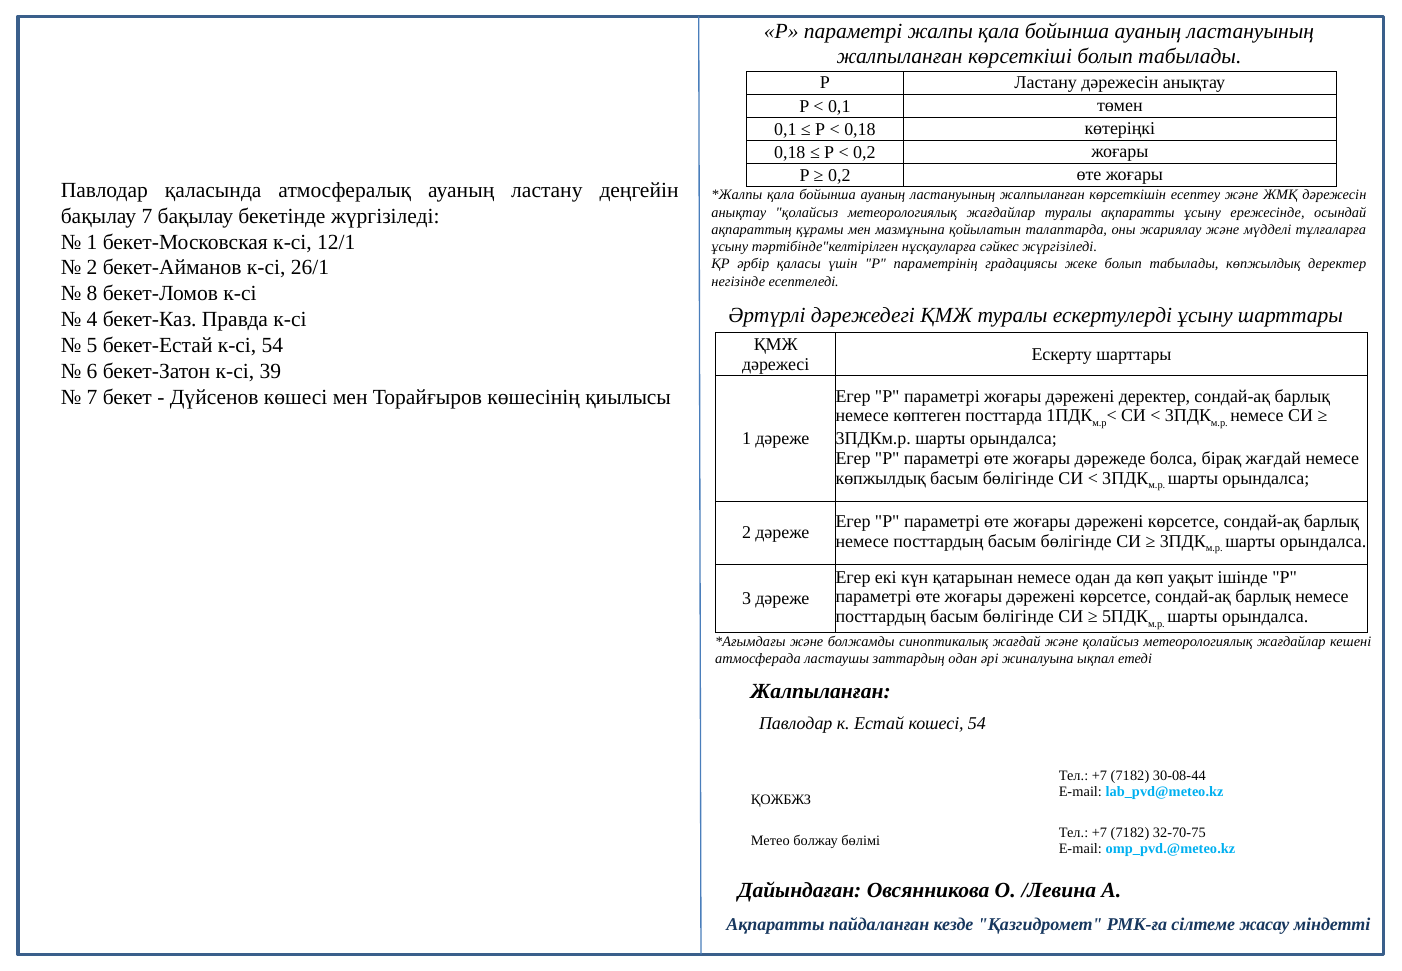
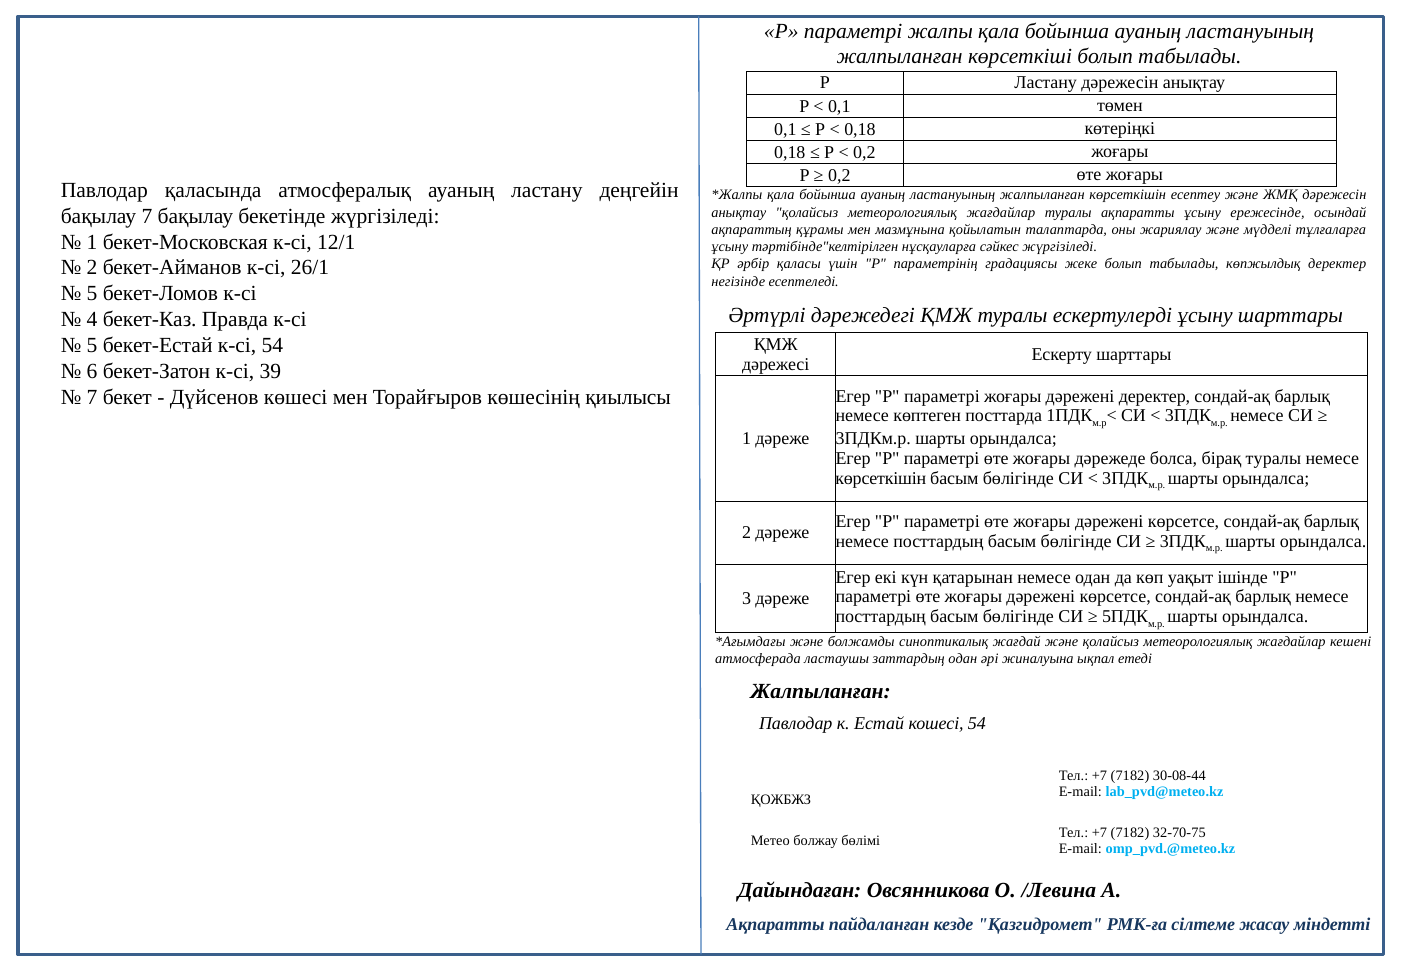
8 at (92, 294): 8 -> 5
бірақ жағдай: жағдай -> туралы
көпжылдық at (881, 478): көпжылдық -> көрсеткішін
